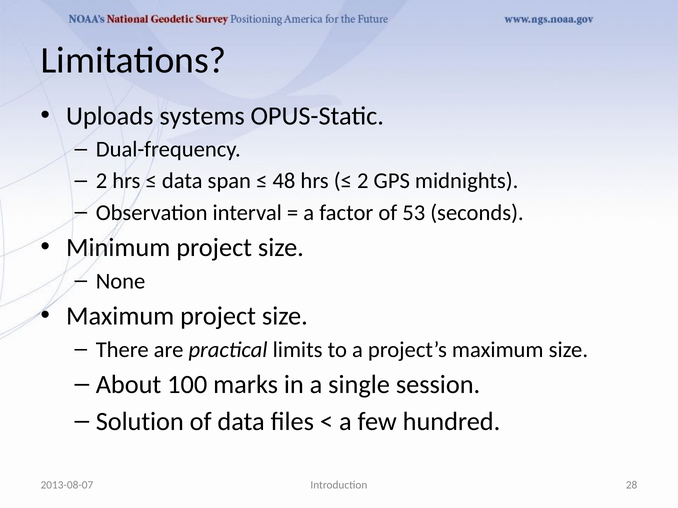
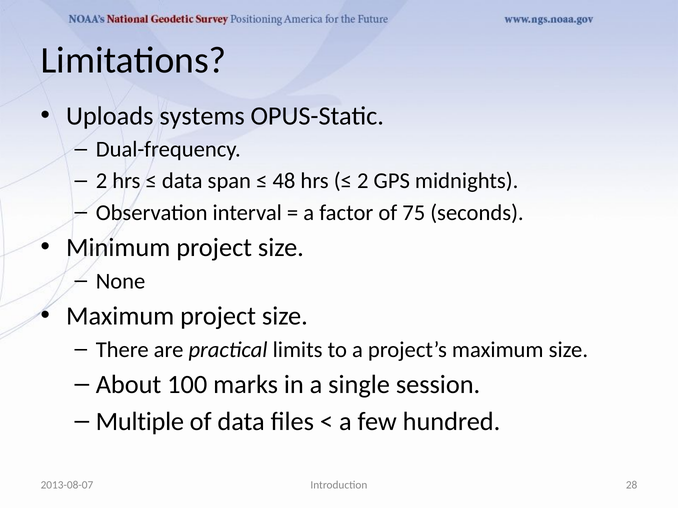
53: 53 -> 75
Solution: Solution -> Multiple
